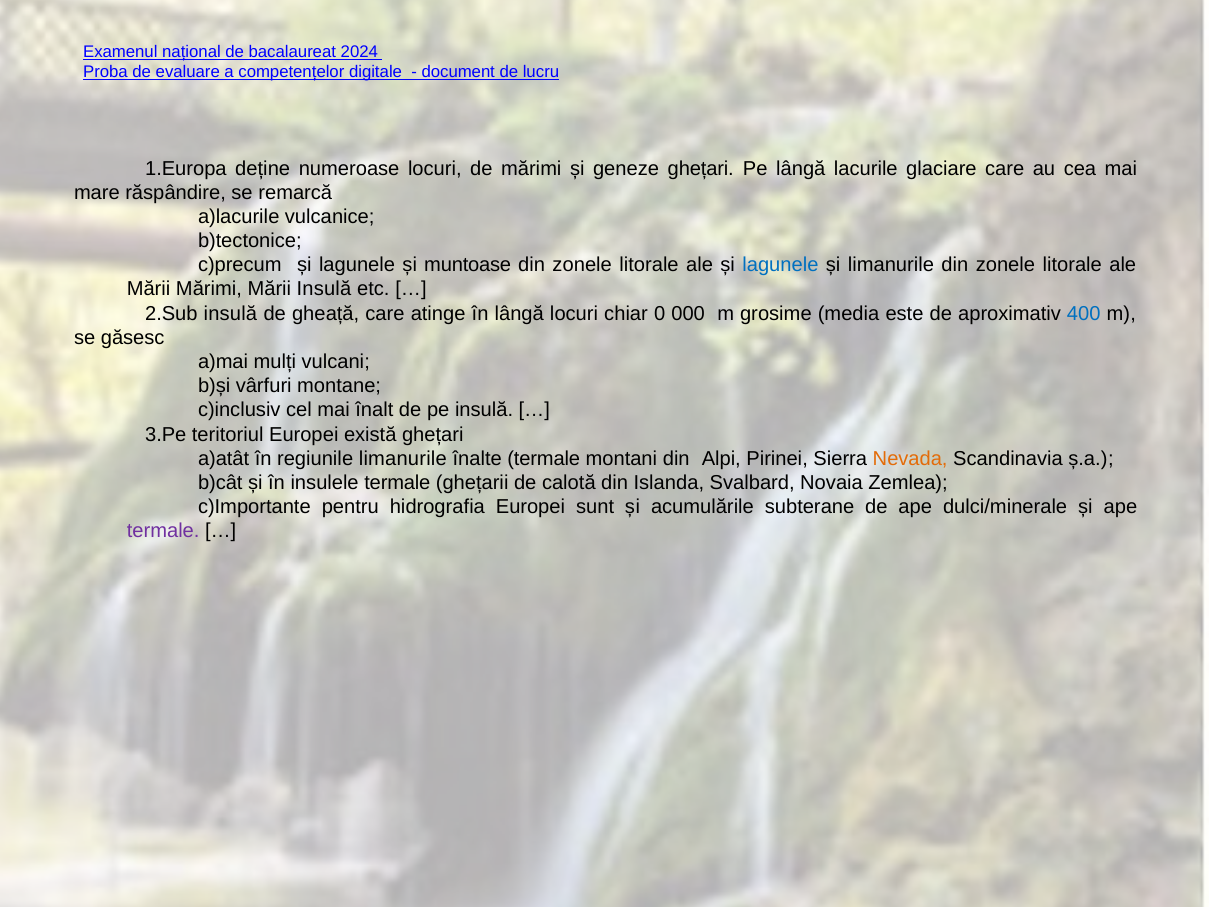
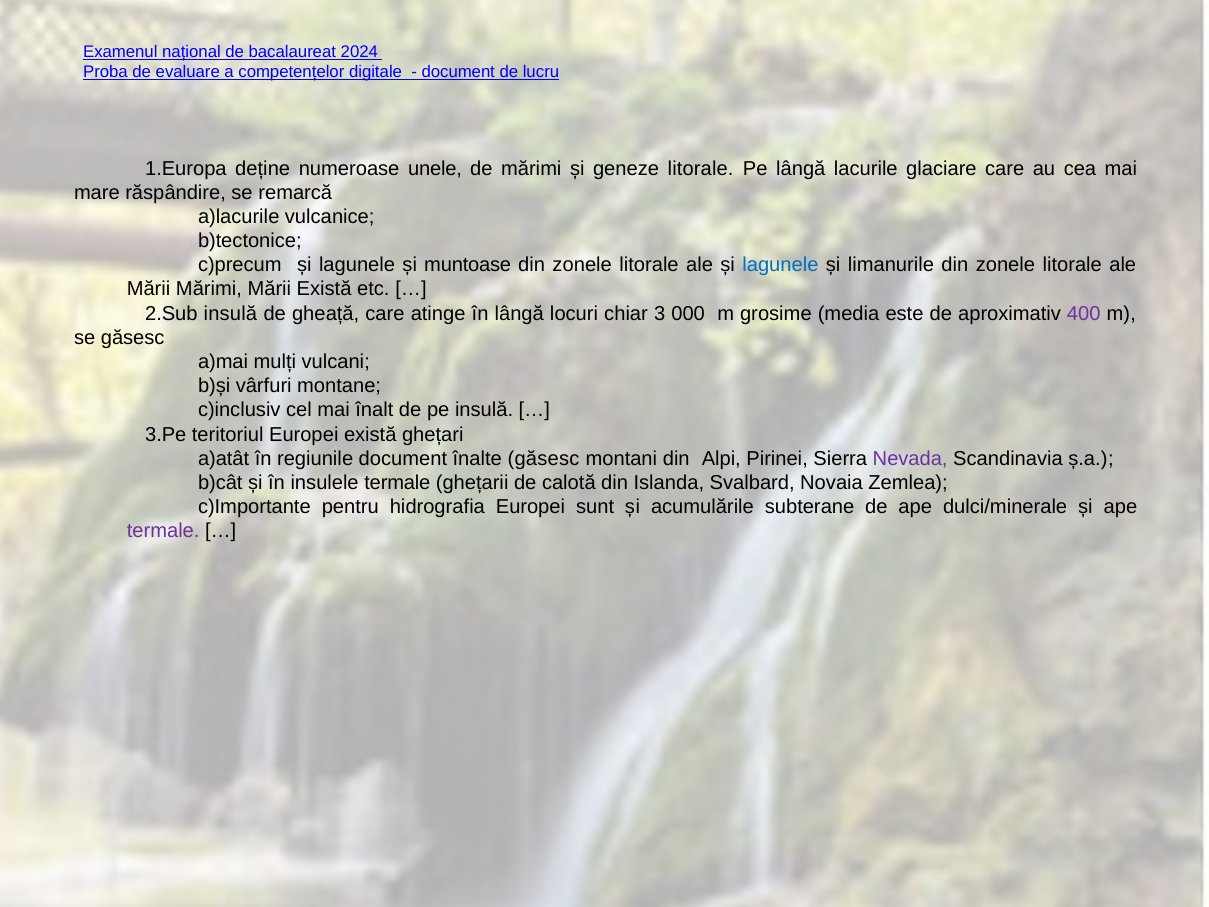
numeroase locuri: locuri -> unele
geneze ghețari: ghețari -> litorale
Mării Insulă: Insulă -> Există
0: 0 -> 3
400 colour: blue -> purple
regiunile limanurile: limanurile -> document
înalte termale: termale -> găsesc
Nevada colour: orange -> purple
